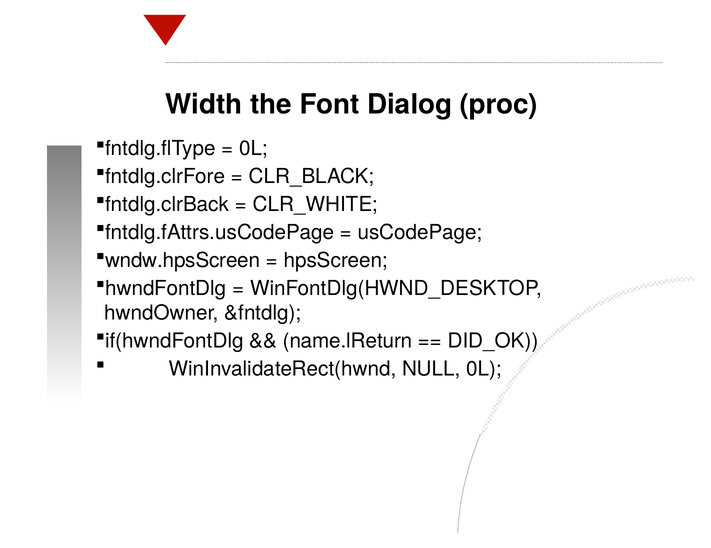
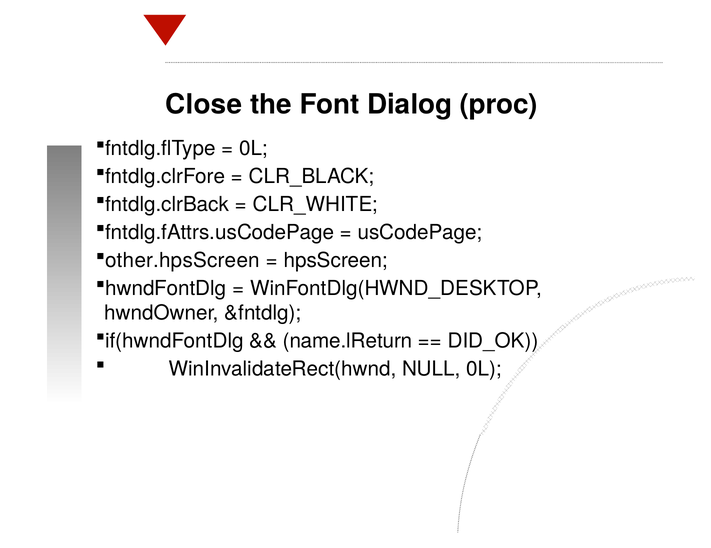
Width: Width -> Close
wndw.hpsScreen: wndw.hpsScreen -> other.hpsScreen
